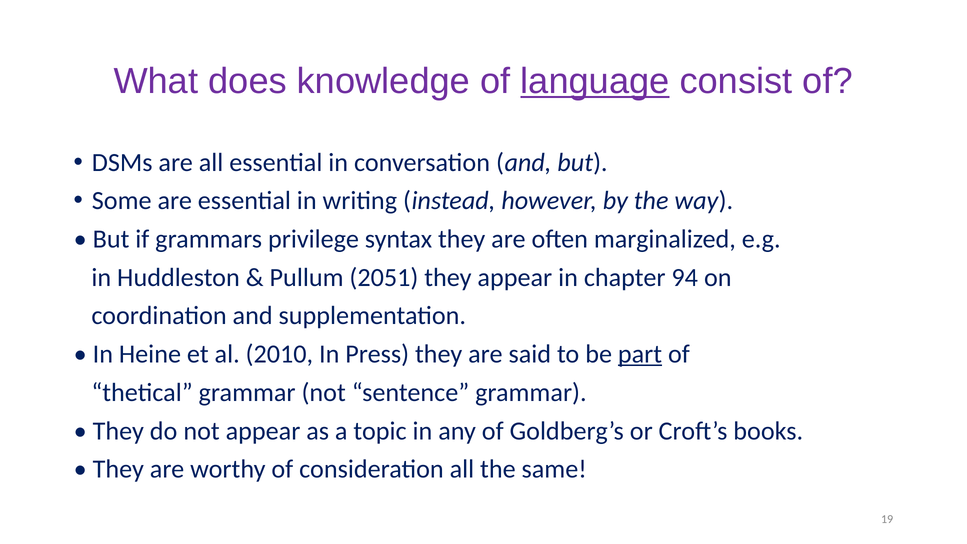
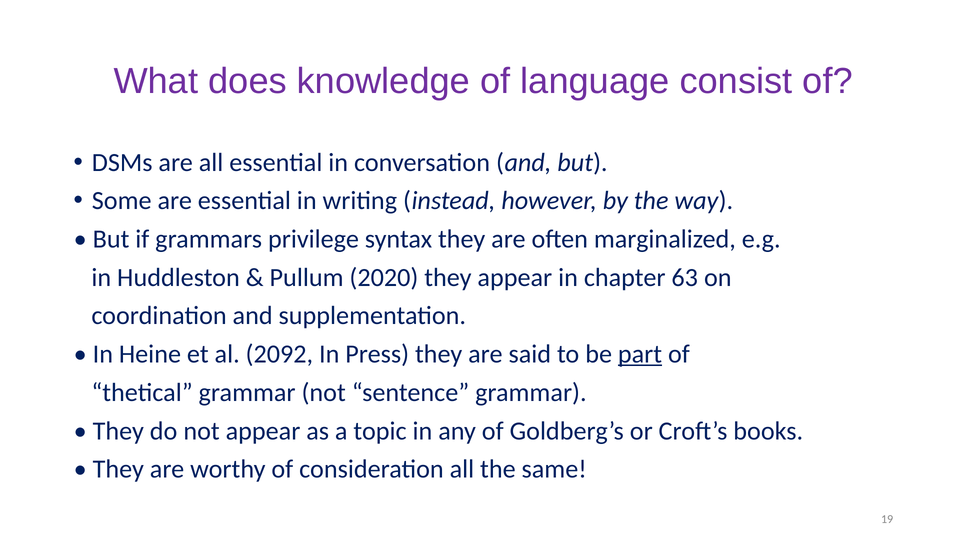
language underline: present -> none
2051: 2051 -> 2020
94: 94 -> 63
2010: 2010 -> 2092
